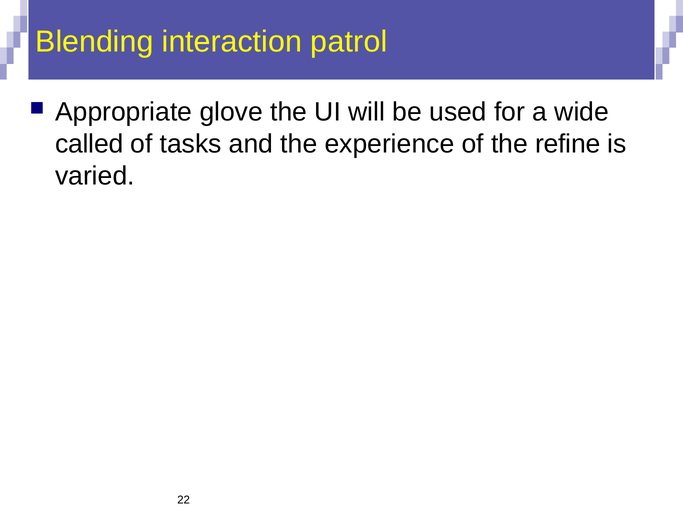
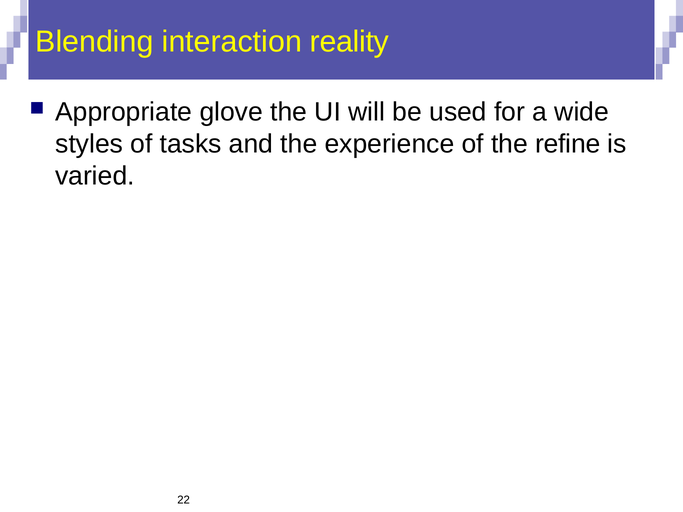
patrol: patrol -> reality
called: called -> styles
